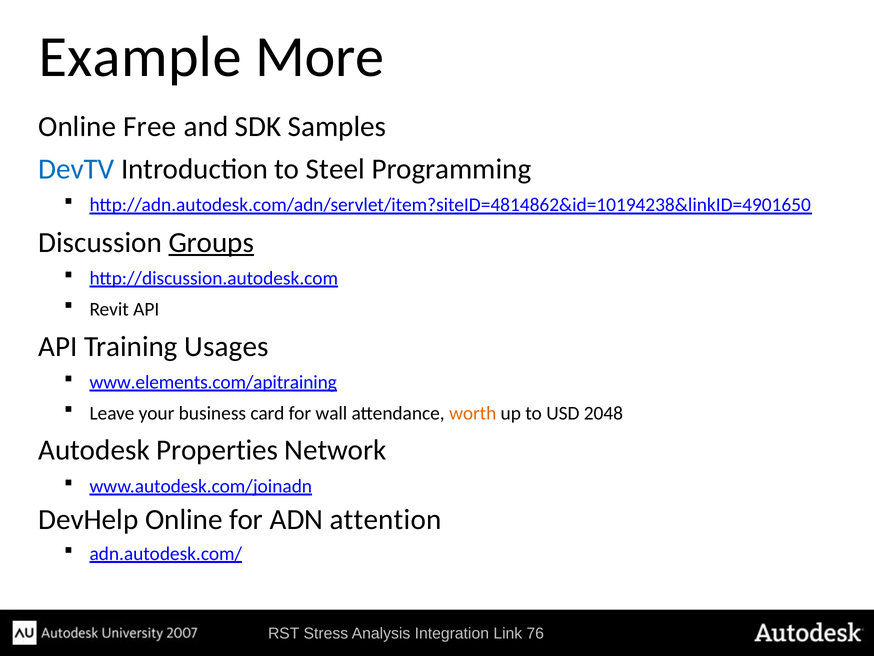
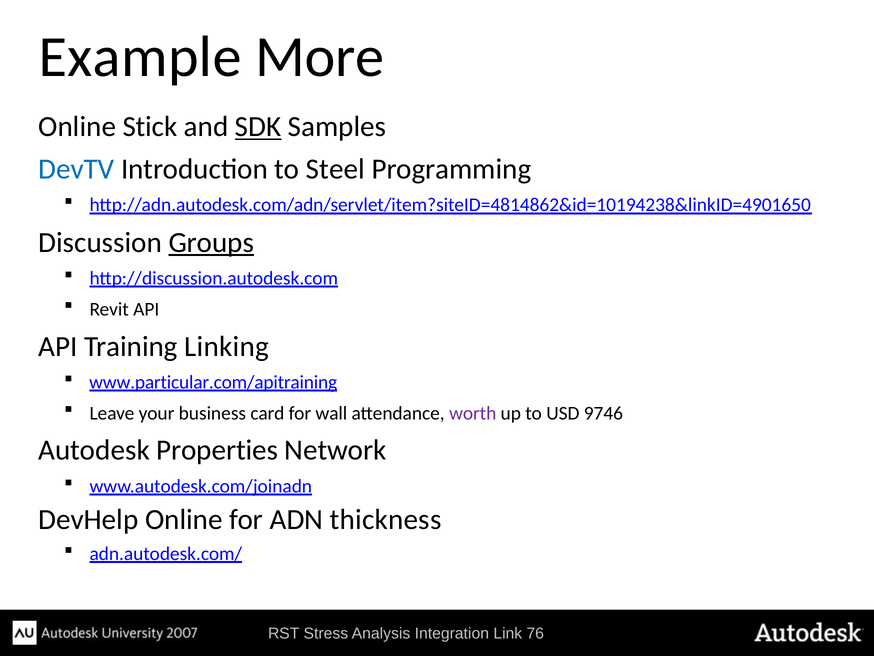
Free: Free -> Stick
SDK underline: none -> present
Usages: Usages -> Linking
www.elements.com/apitraining: www.elements.com/apitraining -> www.particular.com/apitraining
worth colour: orange -> purple
2048: 2048 -> 9746
attention: attention -> thickness
